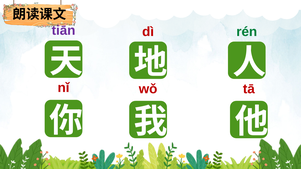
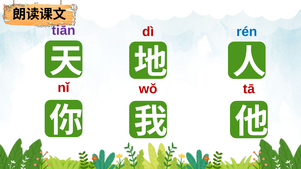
rén colour: green -> blue
